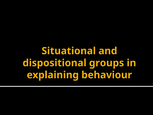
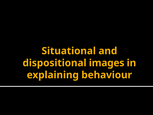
groups: groups -> images
